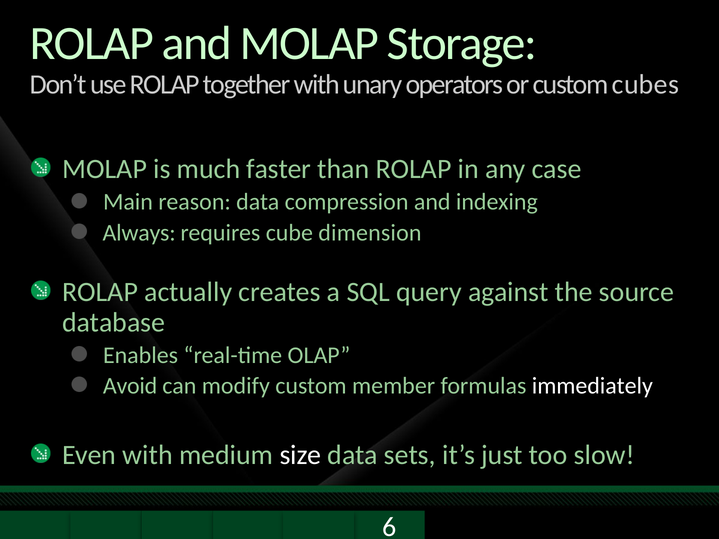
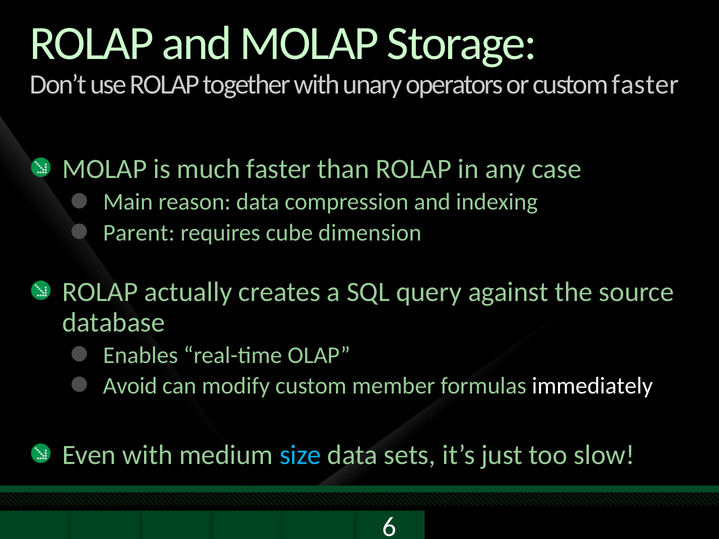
custom cubes: cubes -> faster
Always: Always -> Parent
size colour: white -> light blue
